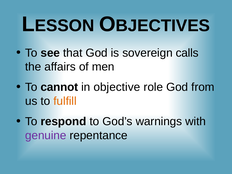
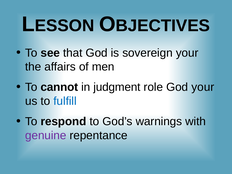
sovereign calls: calls -> your
objective: objective -> judgment
God from: from -> your
fulfill colour: orange -> blue
